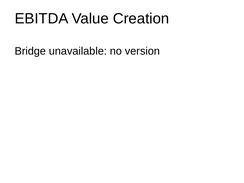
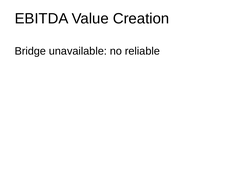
version: version -> reliable
